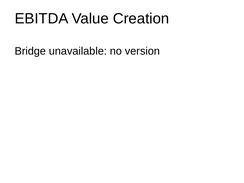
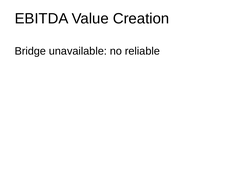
version: version -> reliable
